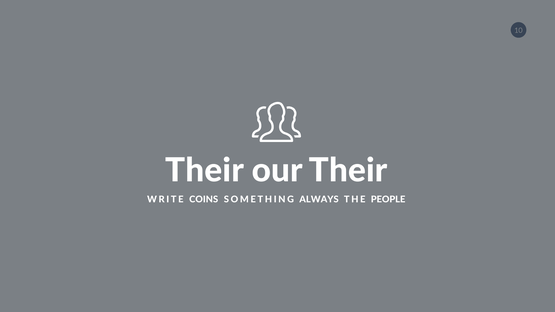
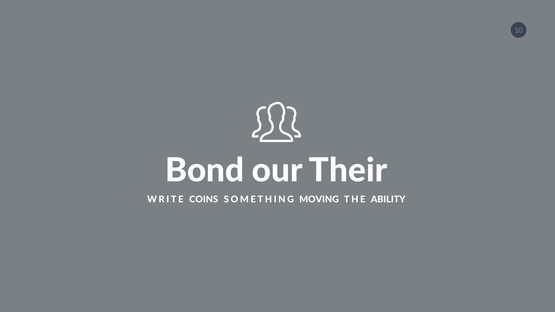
Their at (204, 171): Their -> Bond
ALWAYS: ALWAYS -> MOVING
PEOPLE: PEOPLE -> ABILITY
